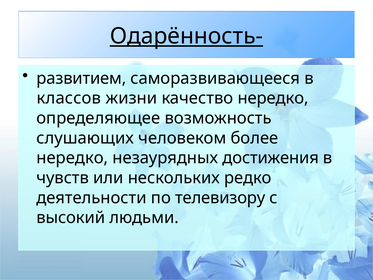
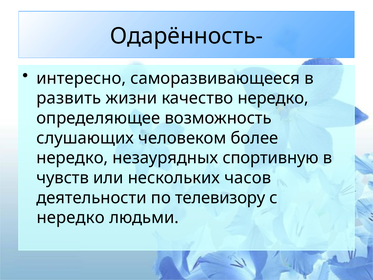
Одарённость- underline: present -> none
развитием: развитием -> интересно
классов: классов -> развить
достижения: достижения -> спортивную
редко: редко -> часов
высокий at (71, 218): высокий -> нередко
